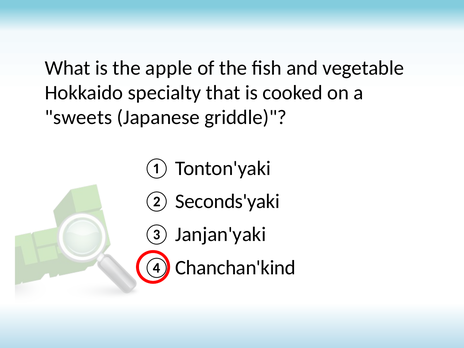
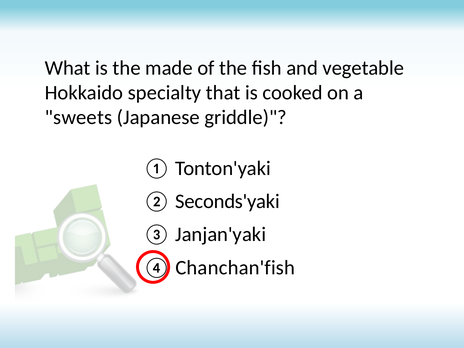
apple: apple -> made
Chanchan'kind: Chanchan'kind -> Chanchan'fish
